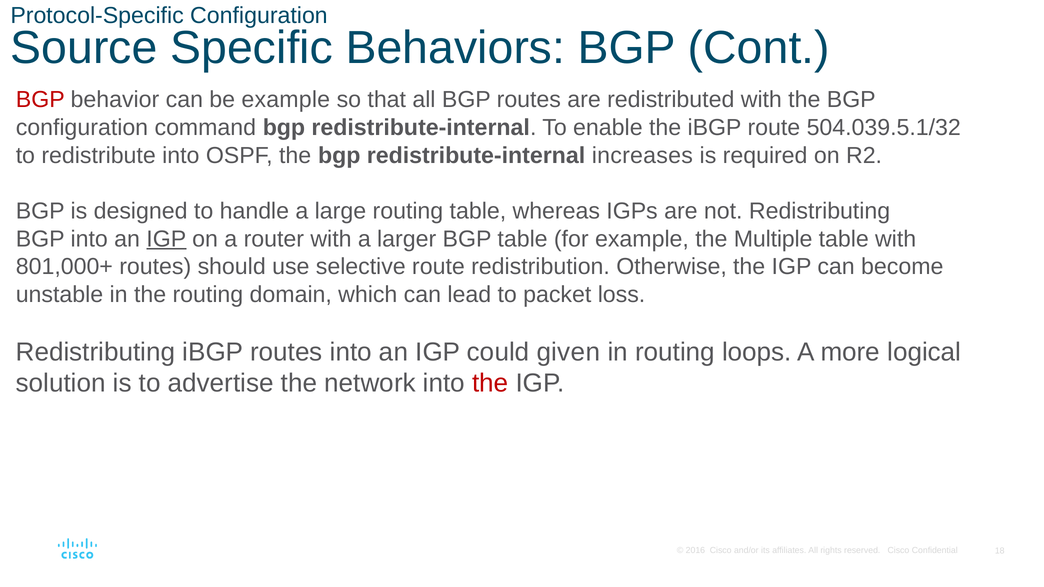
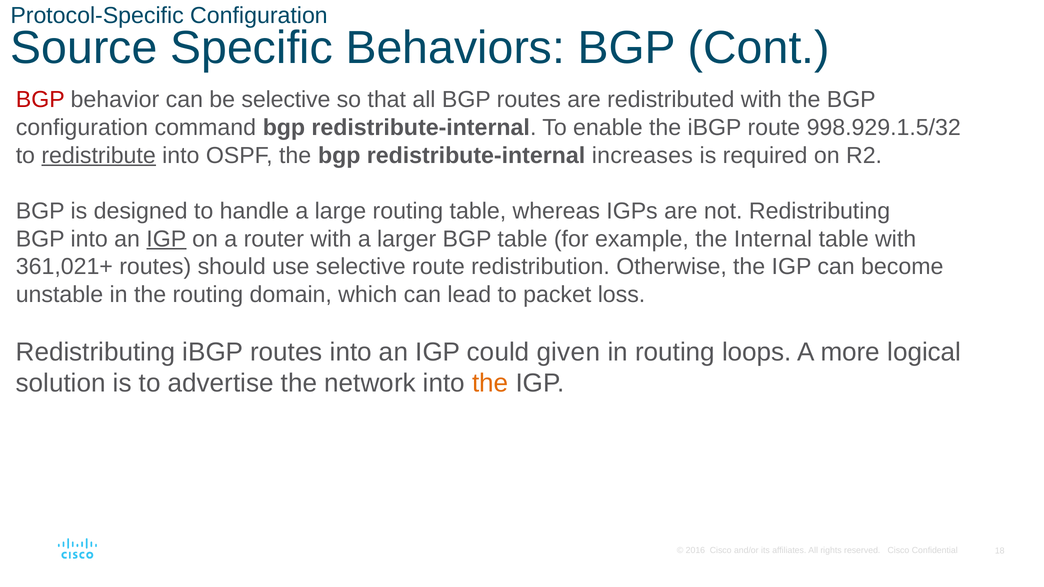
be example: example -> selective
504.039.5.1/32: 504.039.5.1/32 -> 998.929.1.5/32
redistribute underline: none -> present
Multiple: Multiple -> Internal
801,000+: 801,000+ -> 361,021+
the at (490, 384) colour: red -> orange
